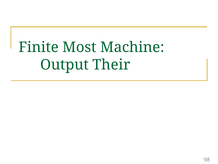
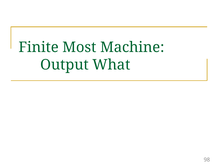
Their: Their -> What
